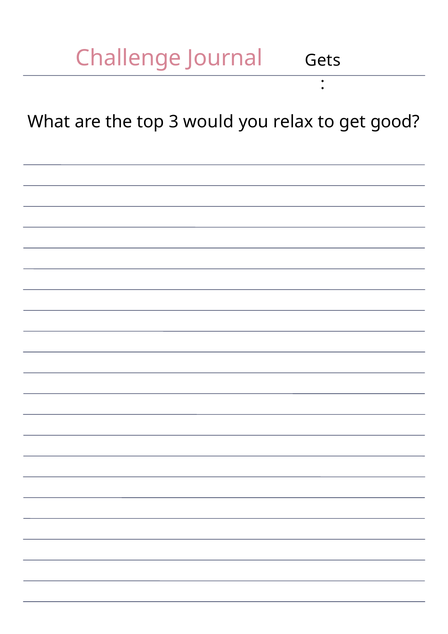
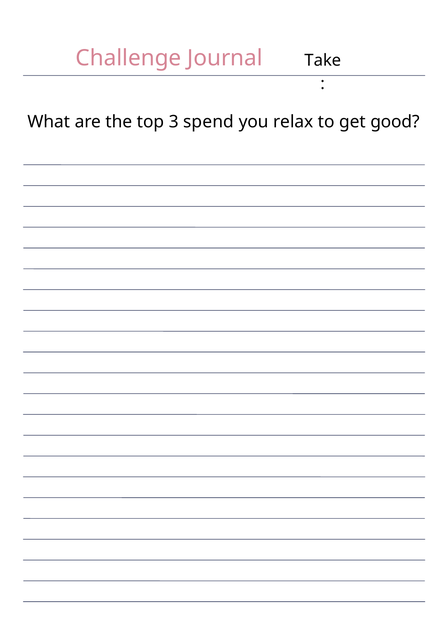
Gets: Gets -> Take
would: would -> spend
